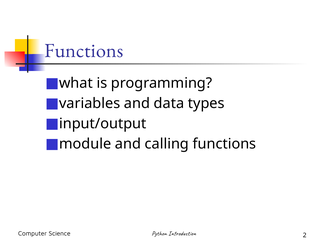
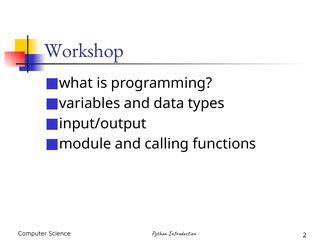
Functions at (84, 51): Functions -> Workshop
